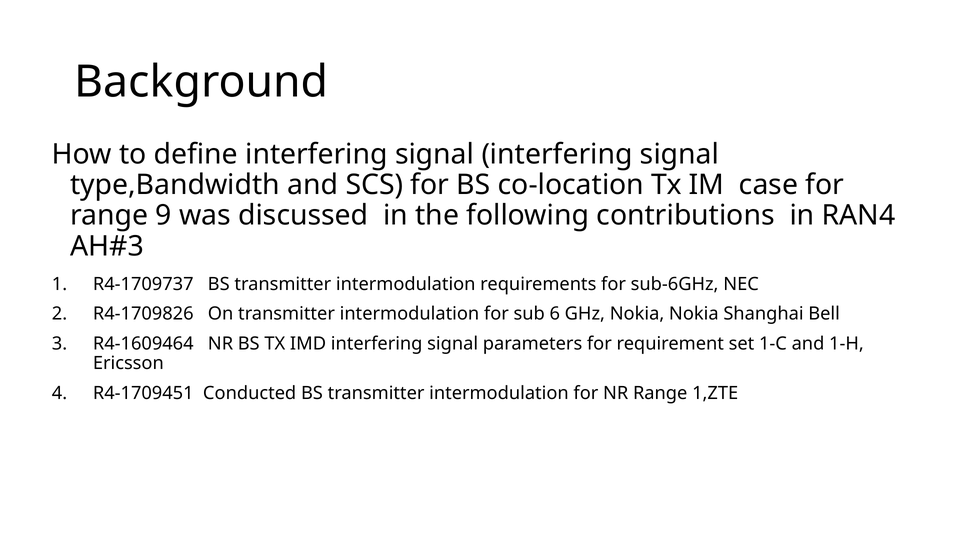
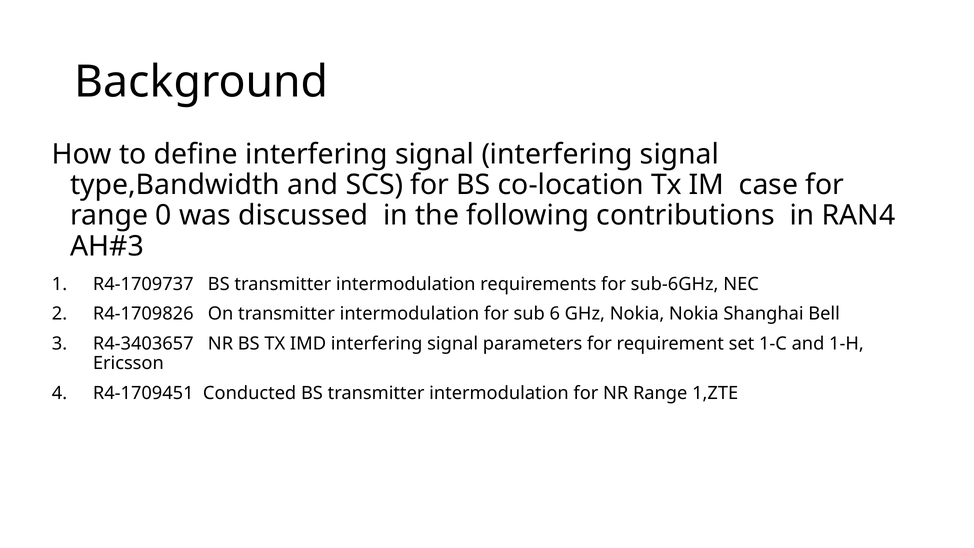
9: 9 -> 0
R4-1609464: R4-1609464 -> R4-3403657
